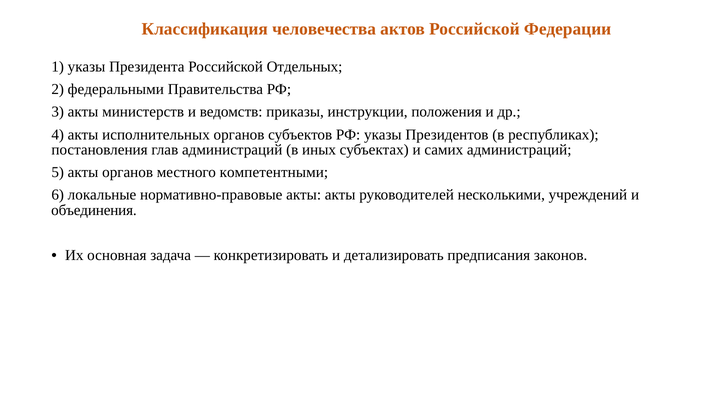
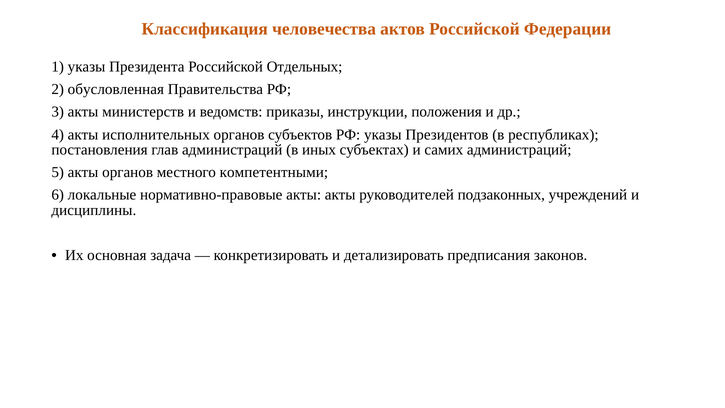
федеральными: федеральными -> обусловленная
несколькими: несколькими -> подзаконных
объединения: объединения -> дисциплины
